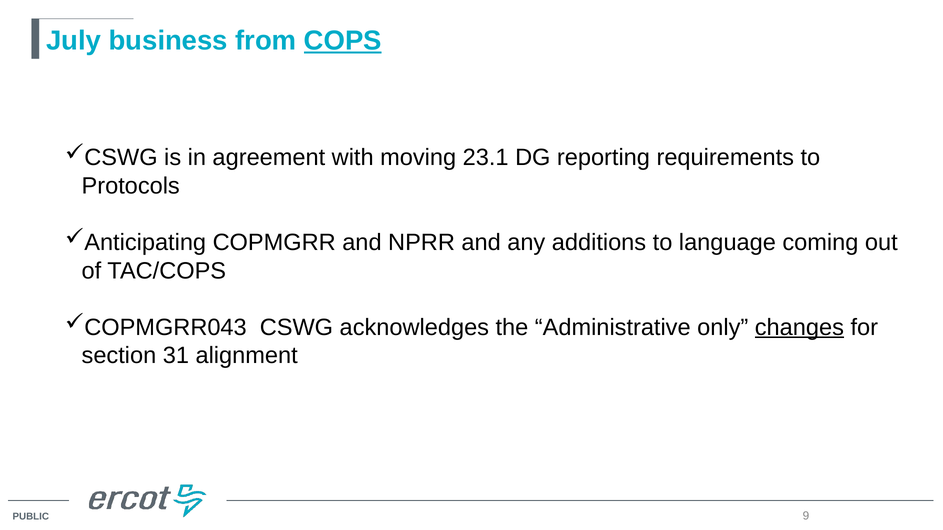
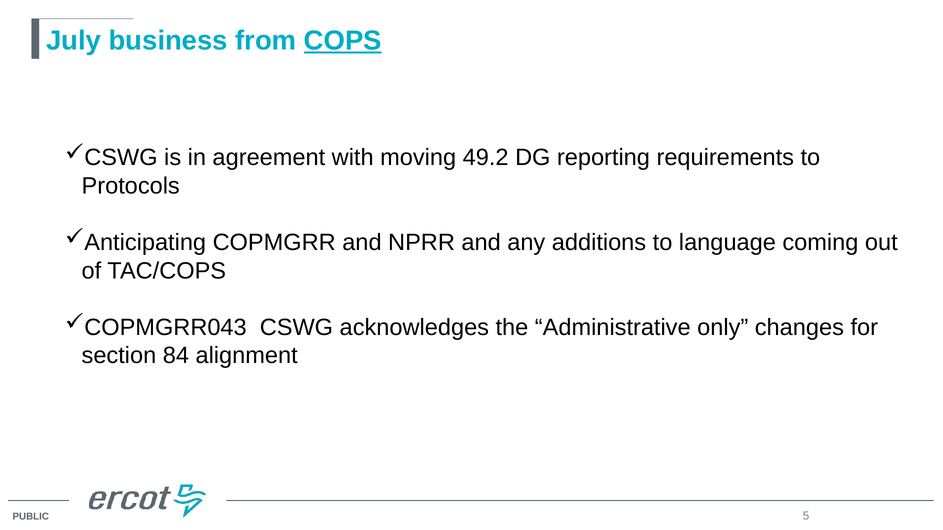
23.1: 23.1 -> 49.2
changes underline: present -> none
31: 31 -> 84
9: 9 -> 5
